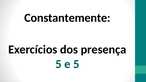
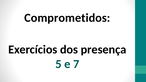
Constantemente: Constantemente -> Comprometidos
e 5: 5 -> 7
